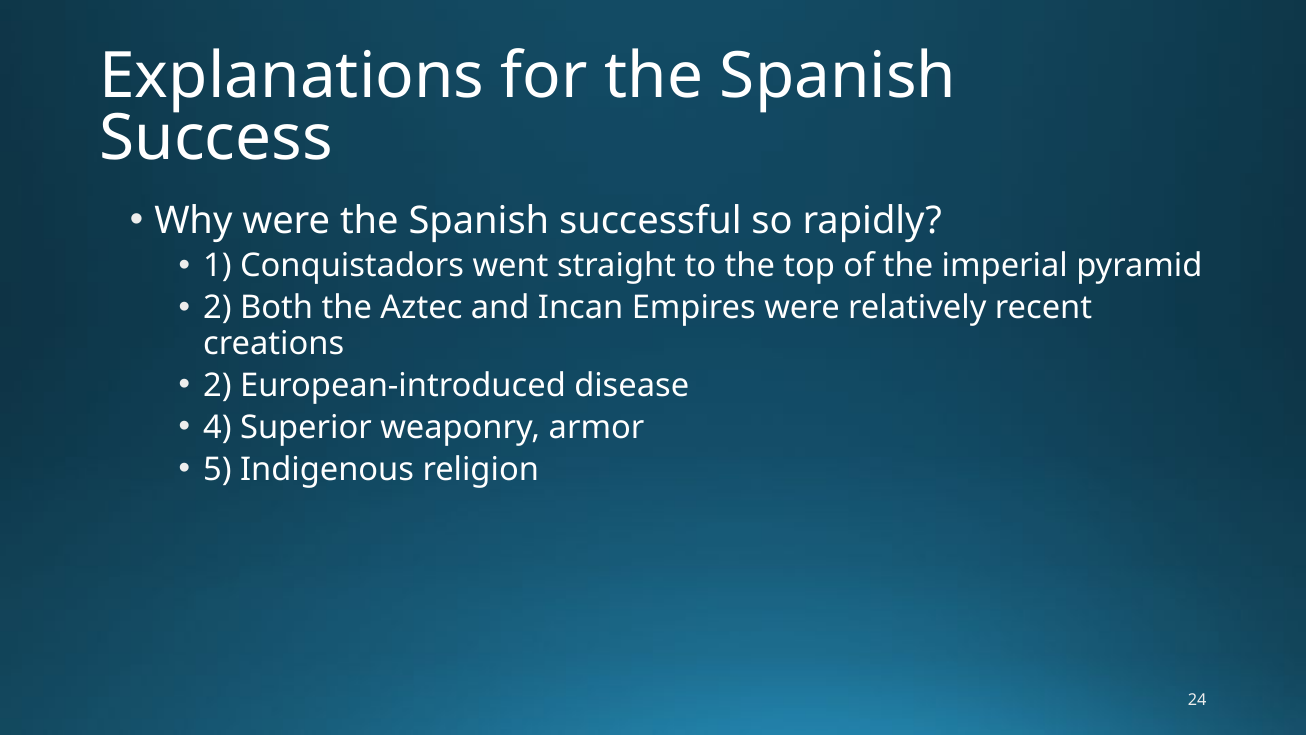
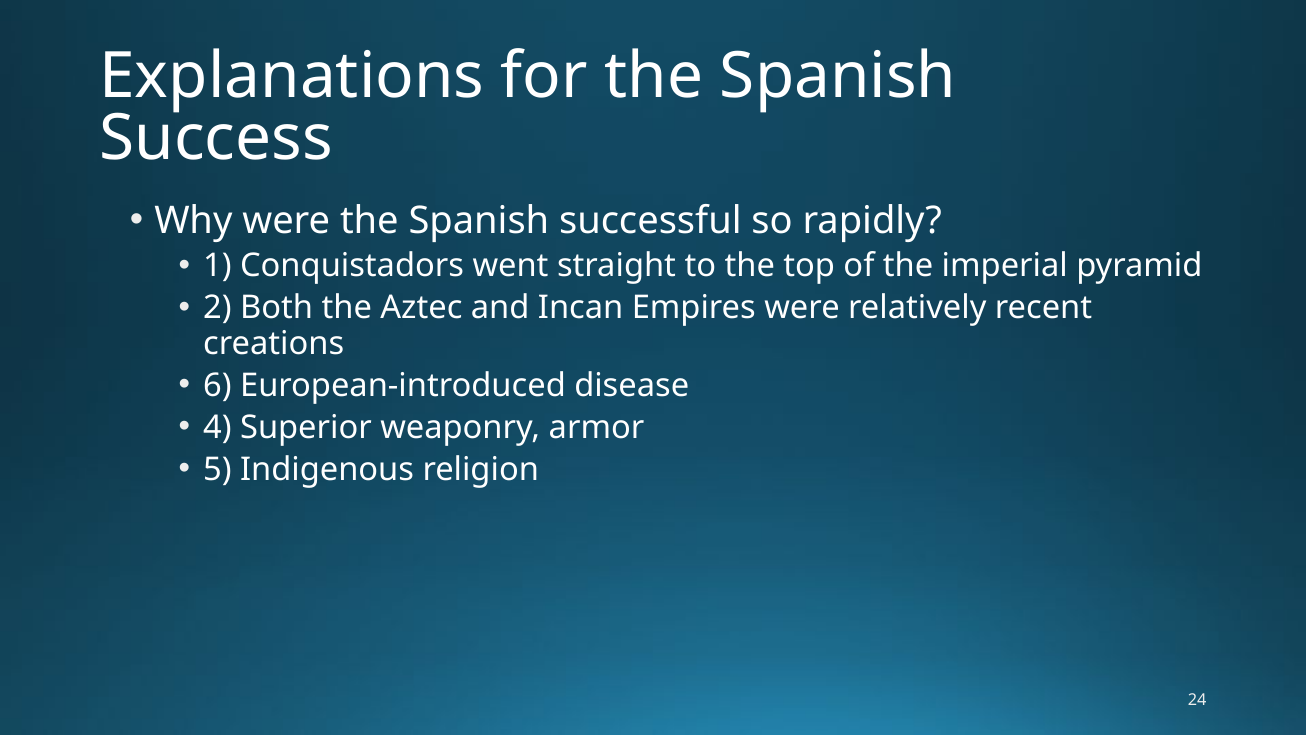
2 at (217, 385): 2 -> 6
